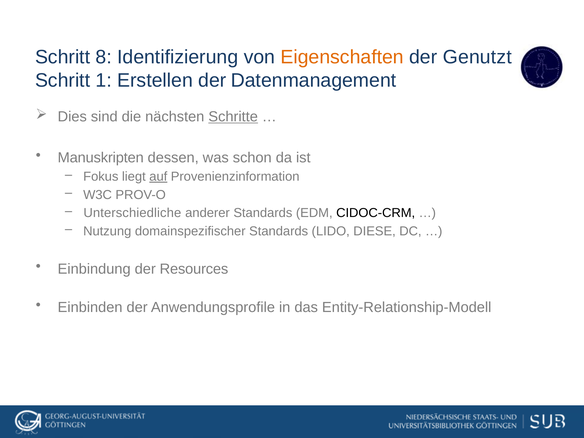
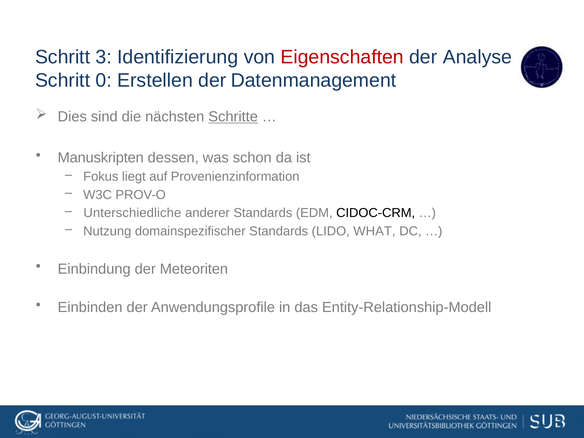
8: 8 -> 3
Eigenschaften colour: orange -> red
Genutzt: Genutzt -> Analyse
1: 1 -> 0
auf underline: present -> none
DIESE: DIESE -> WHAT
Resources: Resources -> Meteoriten
